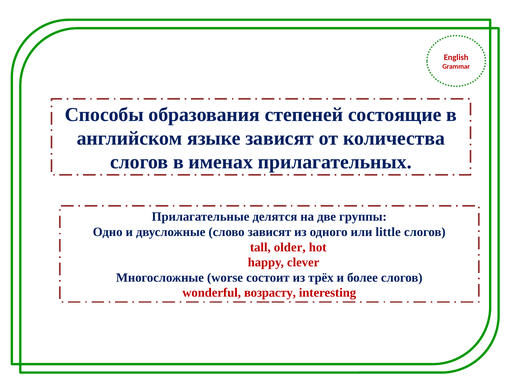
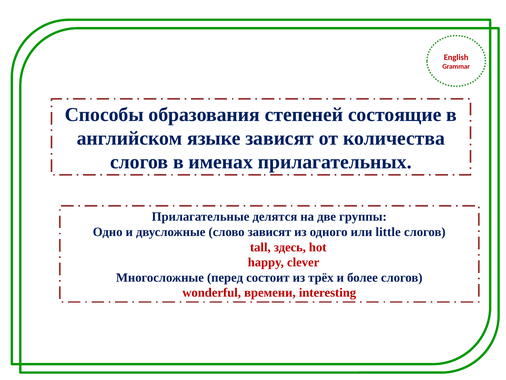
older: older -> здесь
worse: worse -> перед
возрасту: возрасту -> времени
